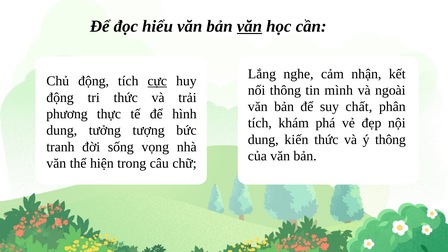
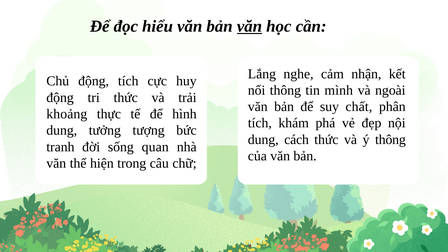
cực underline: present -> none
phương: phương -> khoảng
kiến: kiến -> cách
vọng: vọng -> quan
